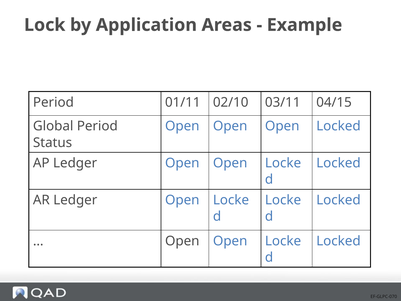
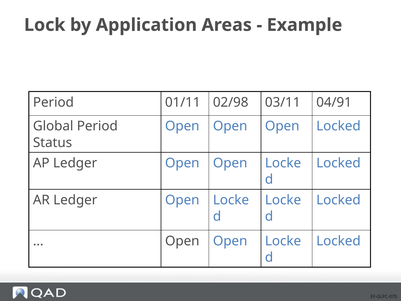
02/10: 02/10 -> 02/98
04/15: 04/15 -> 04/91
